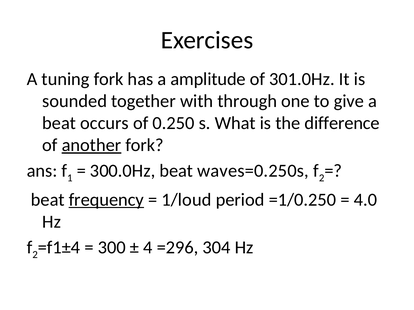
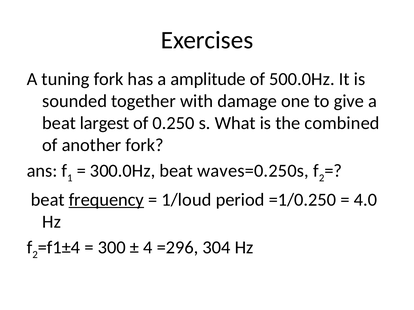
301.0Hz: 301.0Hz -> 500.0Hz
through: through -> damage
occurs: occurs -> largest
difference: difference -> combined
another underline: present -> none
